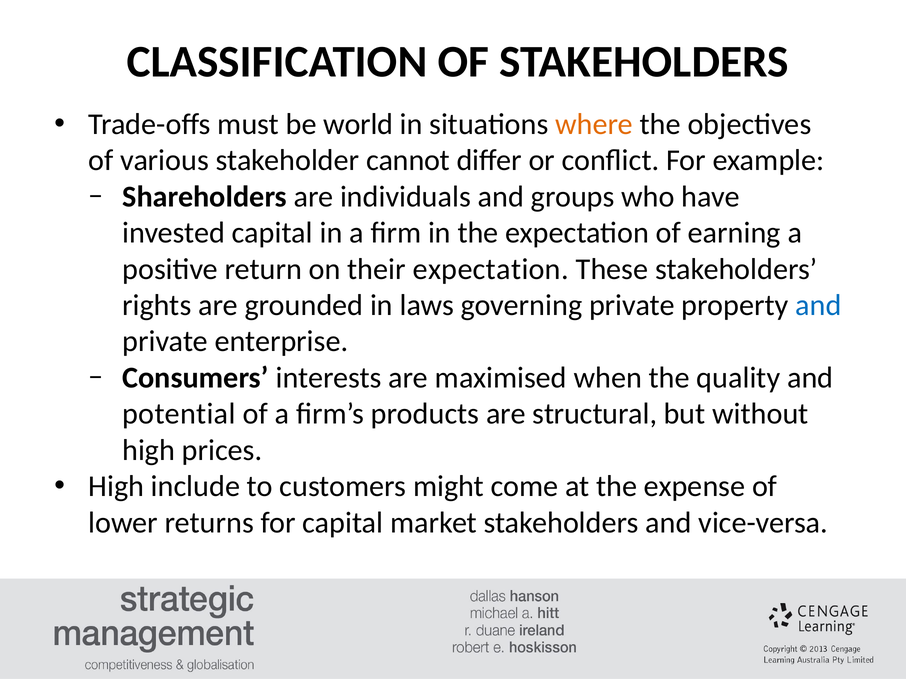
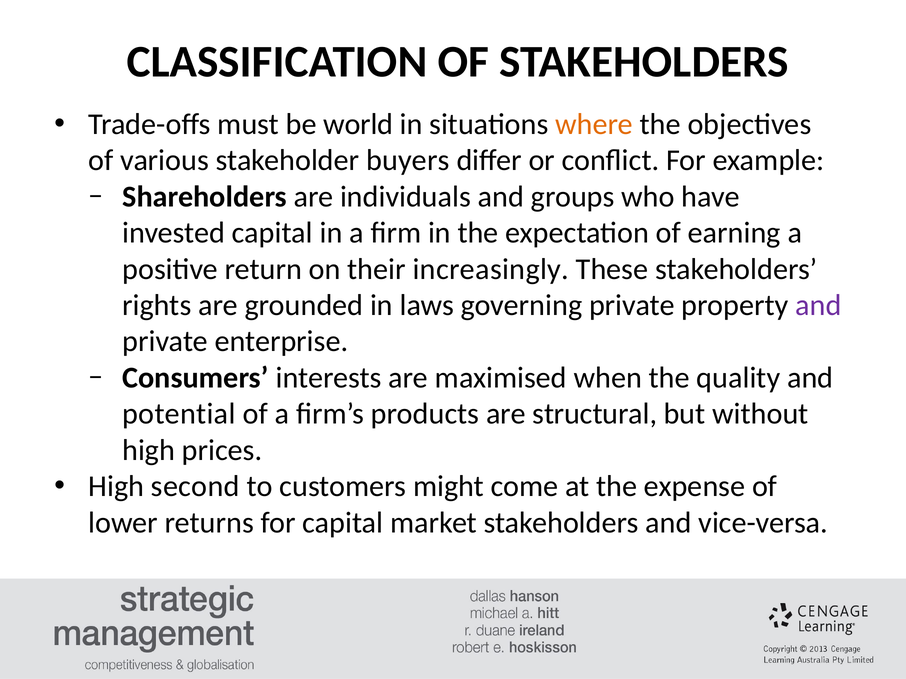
cannot: cannot -> buyers
their expectation: expectation -> increasingly
and at (818, 306) colour: blue -> purple
include: include -> second
